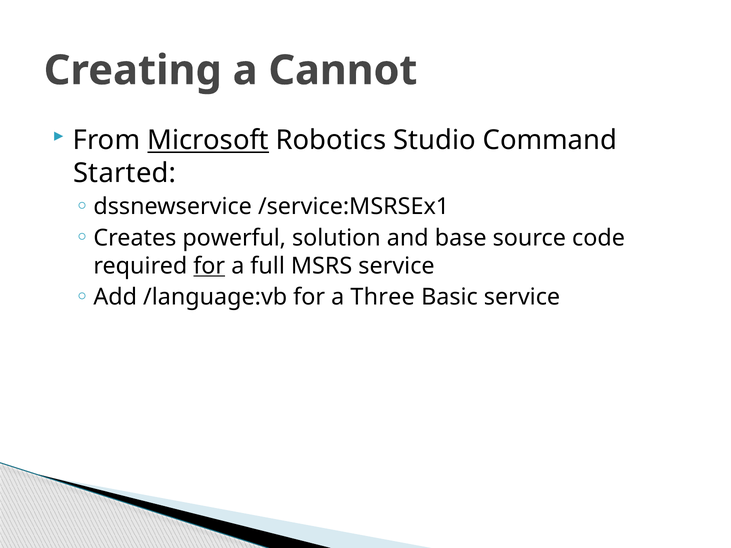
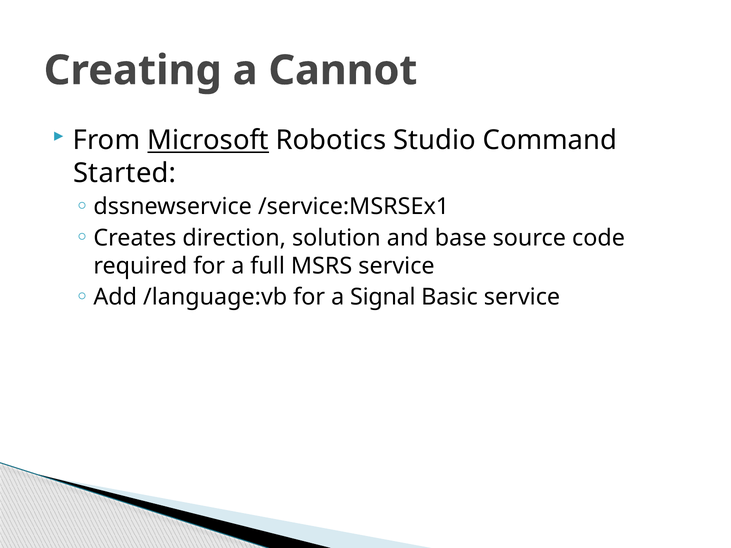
powerful: powerful -> direction
for at (209, 266) underline: present -> none
Three: Three -> Signal
